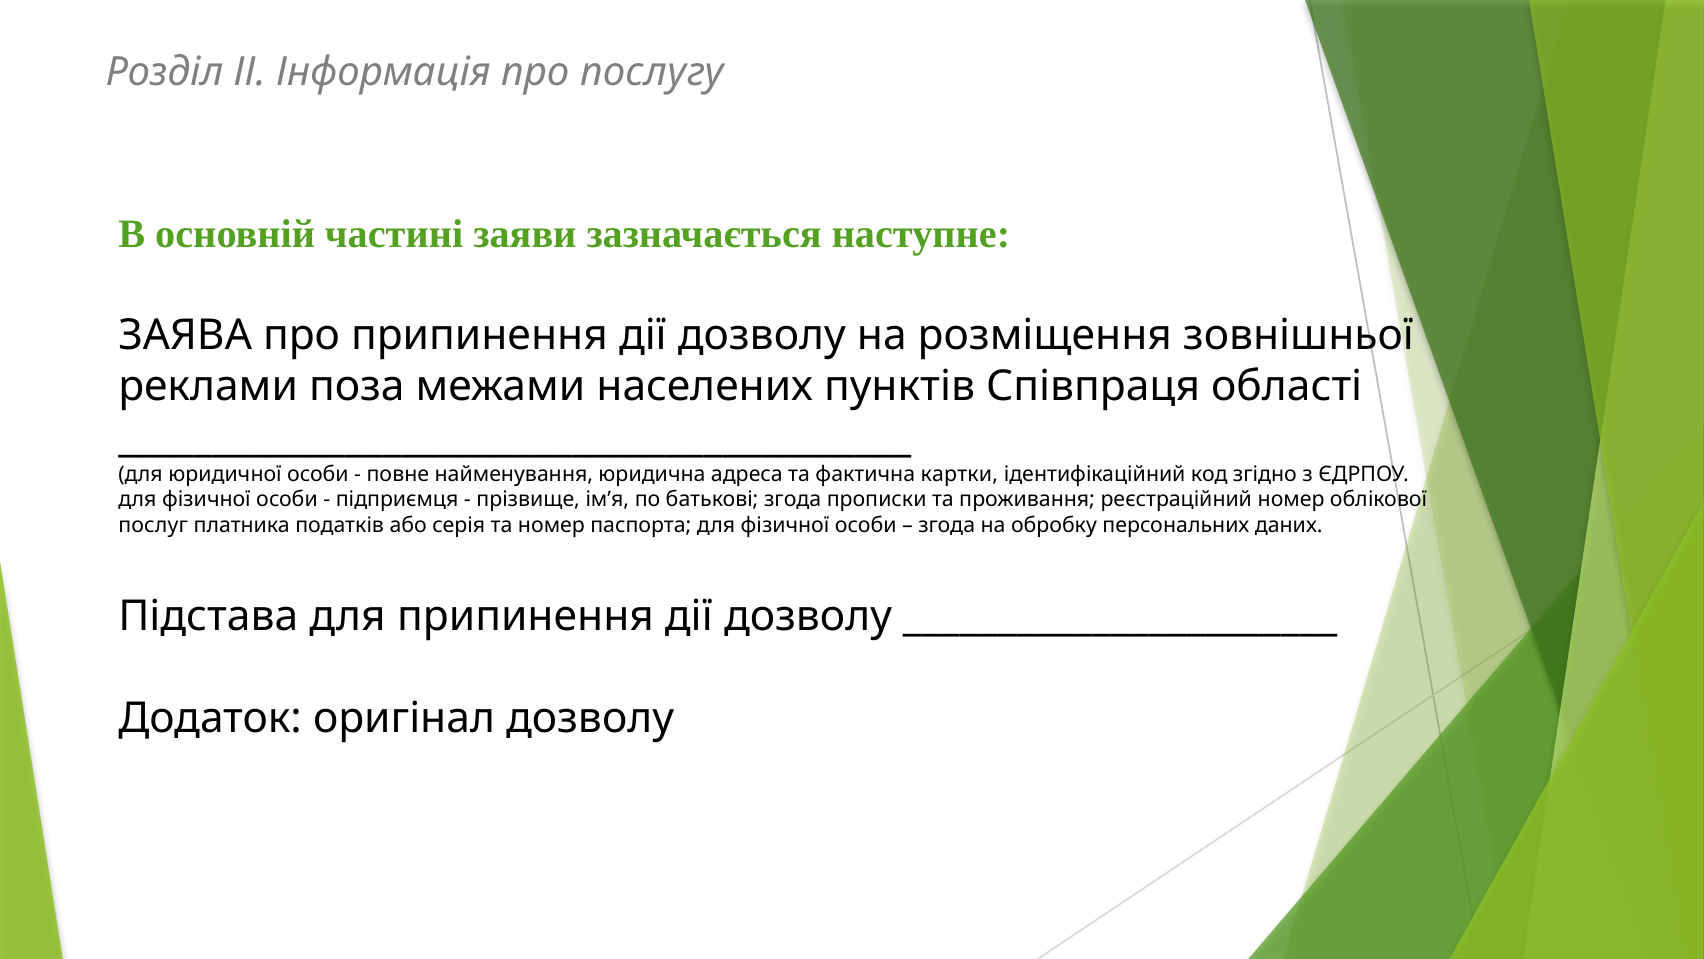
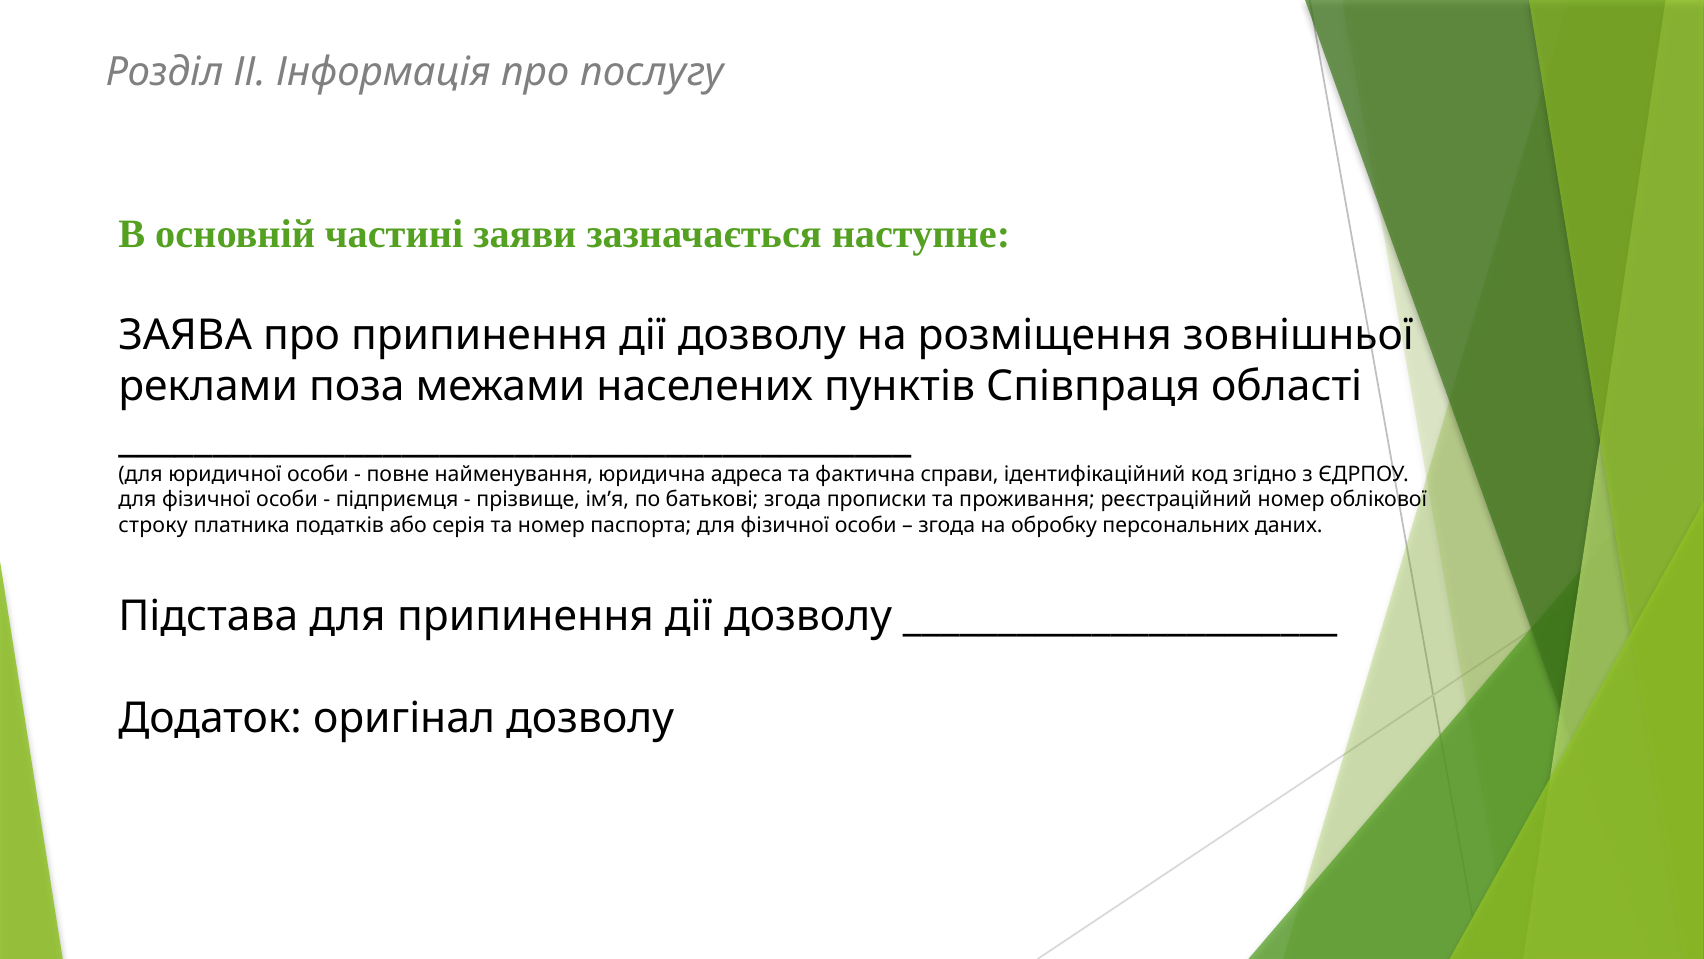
картки: картки -> справи
послуг: послуг -> строку
